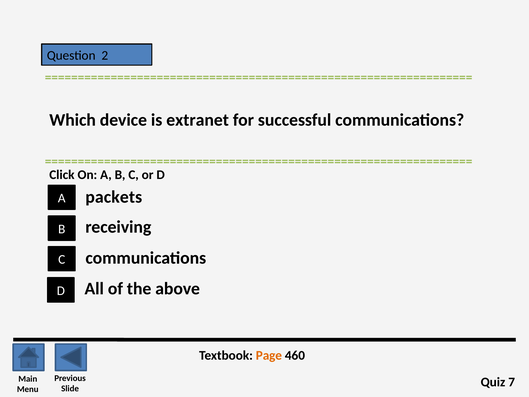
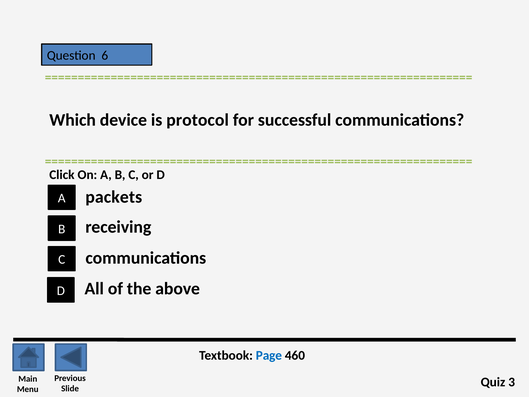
2: 2 -> 6
extranet: extranet -> protocol
Page colour: orange -> blue
7: 7 -> 3
